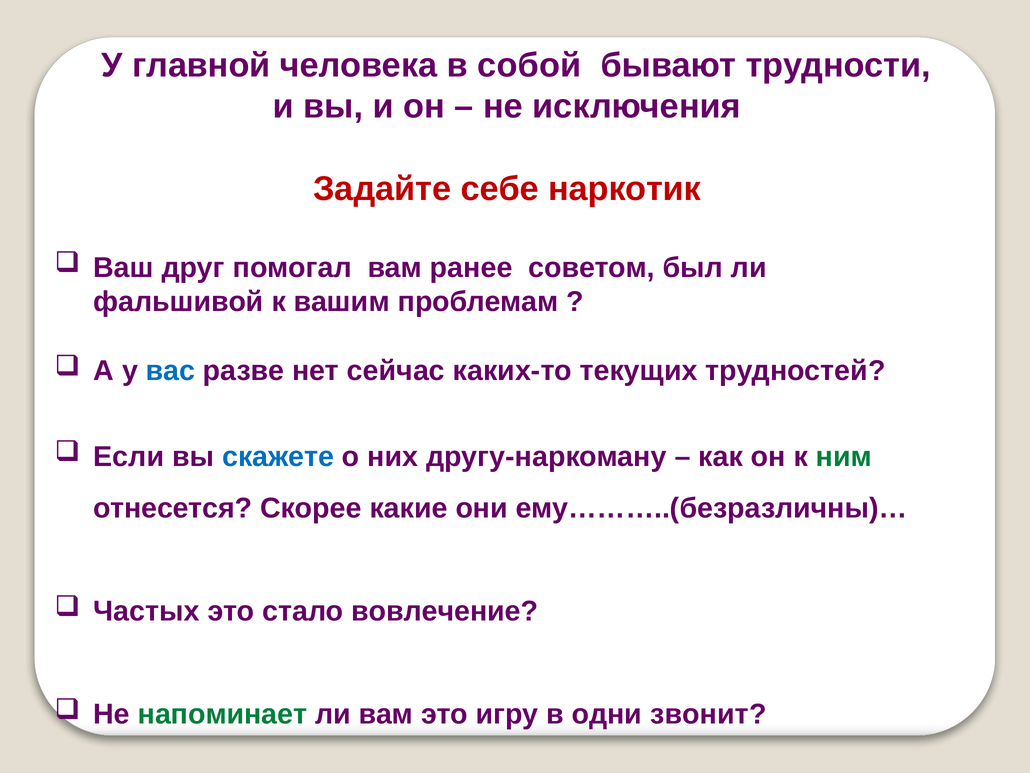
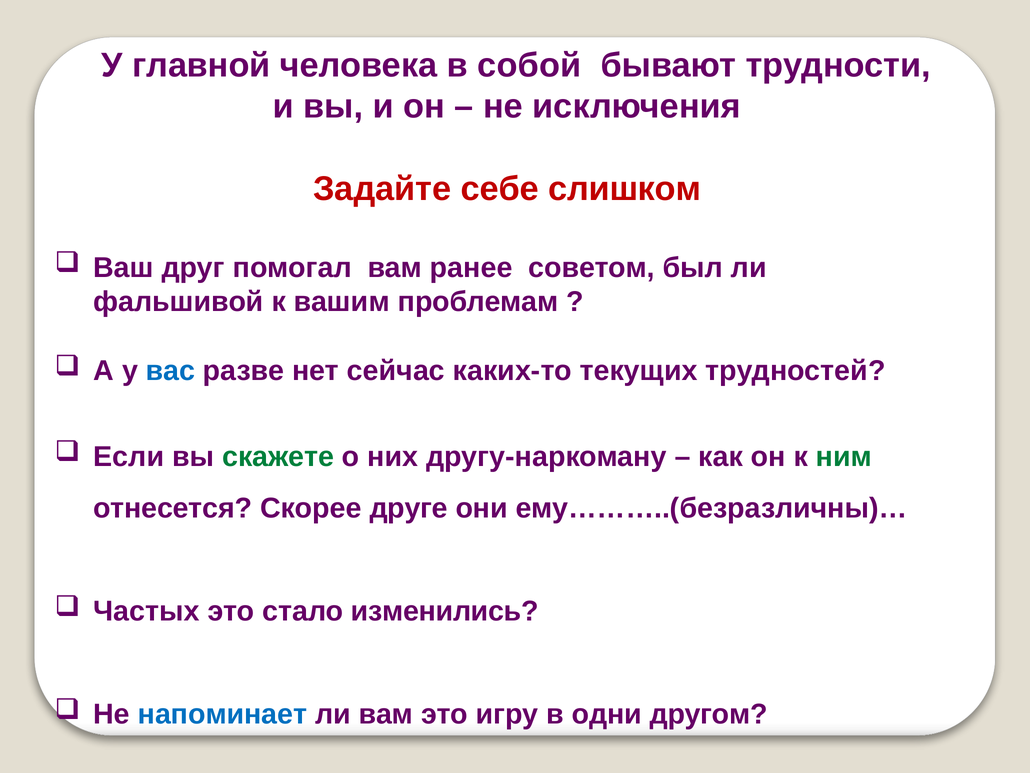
наркотик: наркотик -> слишком
скажете colour: blue -> green
какие: какие -> друге
вовлечение: вовлечение -> изменились
напоминает colour: green -> blue
звонит: звонит -> другом
